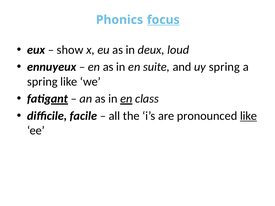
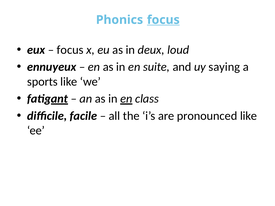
show at (70, 50): show -> focus
uy spring: spring -> saying
spring at (42, 82): spring -> sports
like at (248, 116) underline: present -> none
